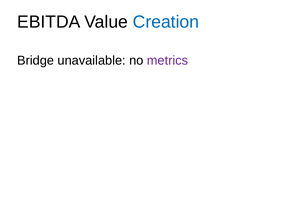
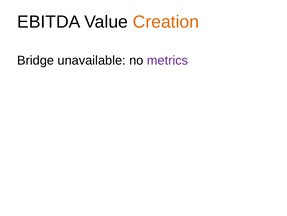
Creation colour: blue -> orange
